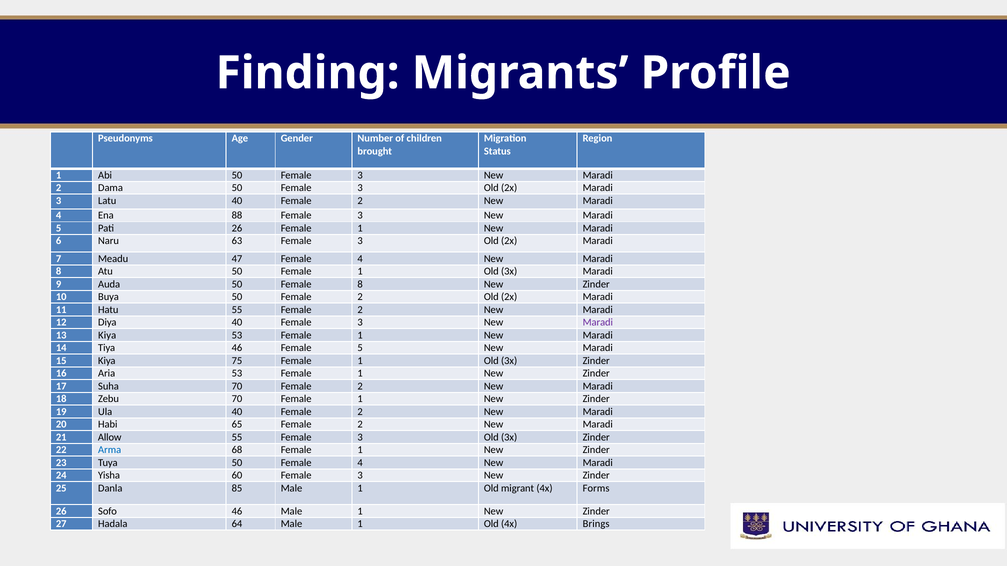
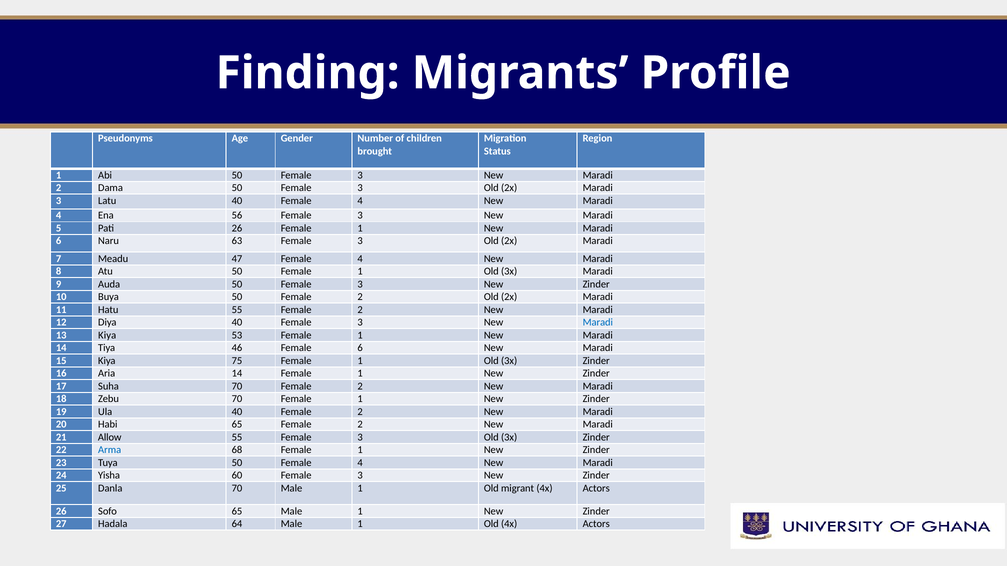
Latu 40 Female 2: 2 -> 4
88: 88 -> 56
Auda 50 Female 8: 8 -> 3
Maradi at (598, 323) colour: purple -> blue
Female 5: 5 -> 6
Aria 53: 53 -> 14
Danla 85: 85 -> 70
migrant 4x Forms: Forms -> Actors
Sofo 46: 46 -> 65
Old 4x Brings: Brings -> Actors
